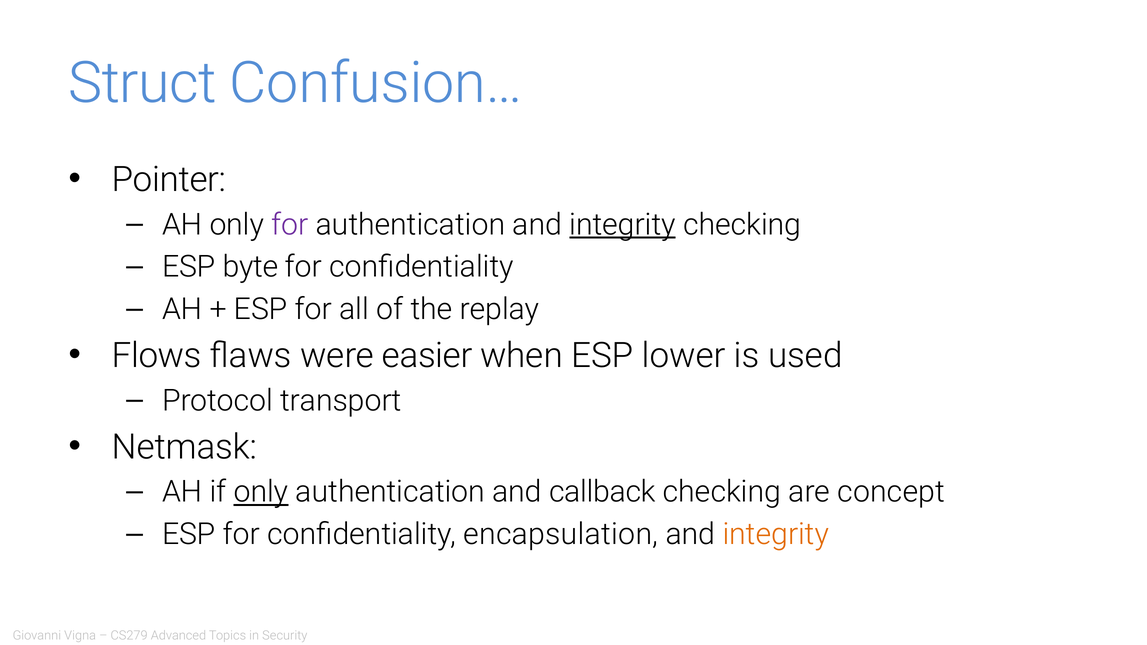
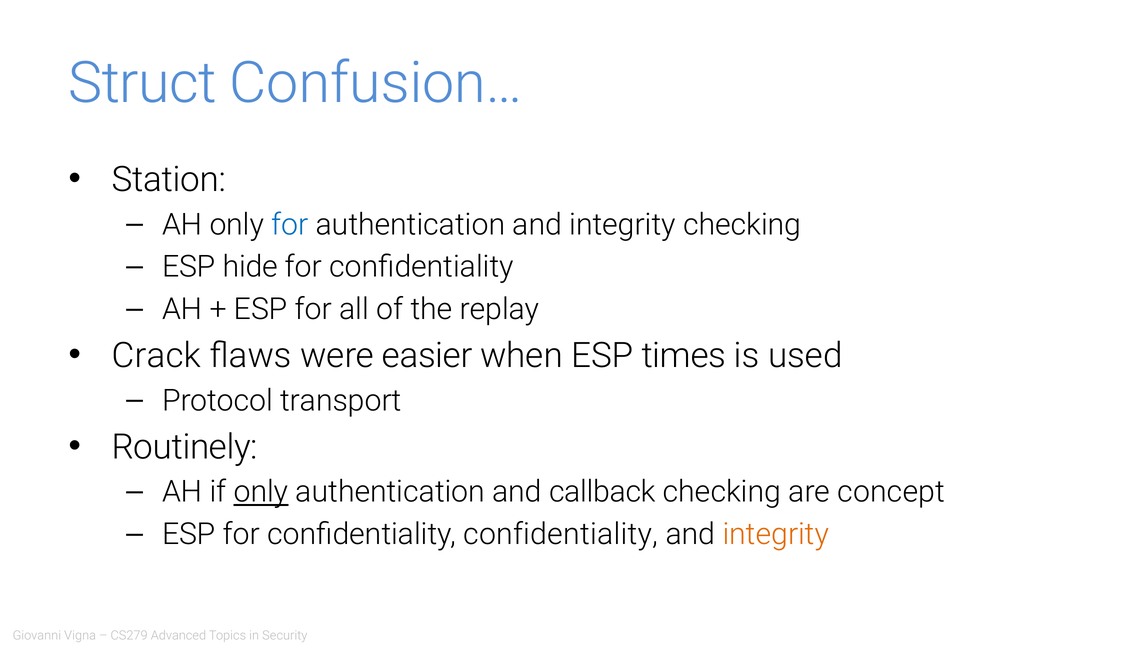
Pointer: Pointer -> Station
for at (290, 225) colour: purple -> blue
integrity at (623, 225) underline: present -> none
byte: byte -> hide
Flows: Flows -> Crack
lower: lower -> times
Netmask: Netmask -> Routinely
confidentiality encapsulation: encapsulation -> confidentiality
